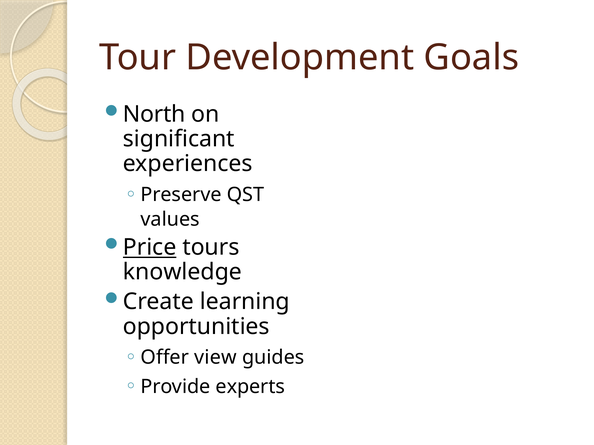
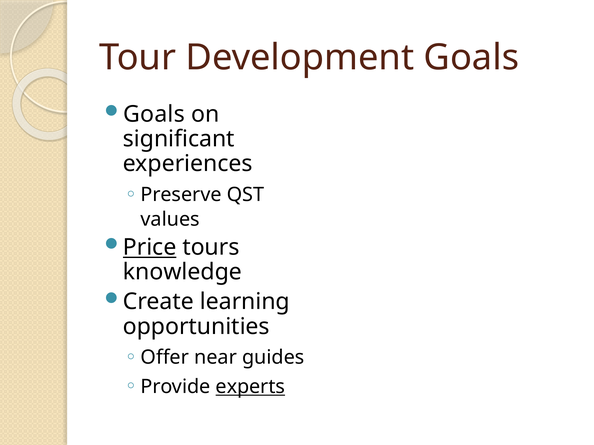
North at (154, 114): North -> Goals
view: view -> near
experts underline: none -> present
